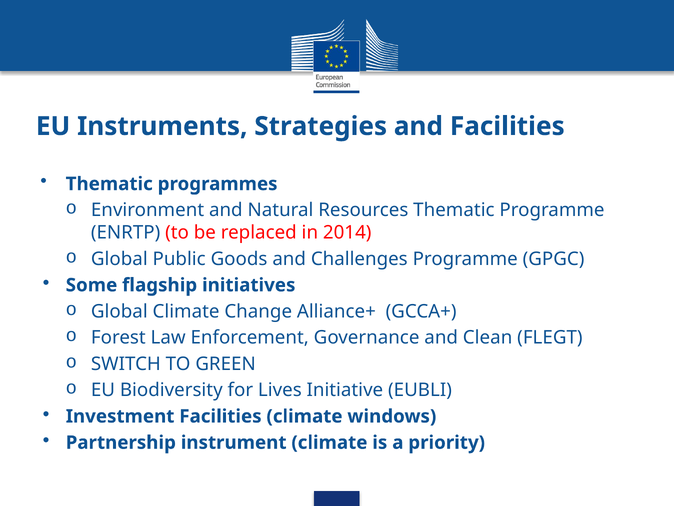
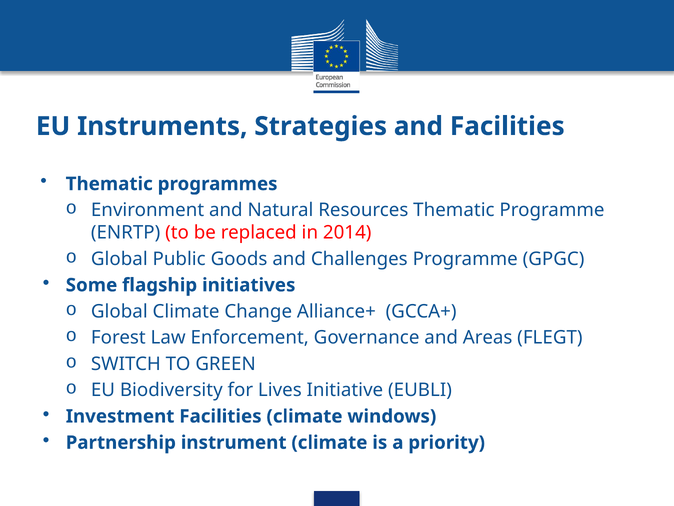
Clean: Clean -> Areas
